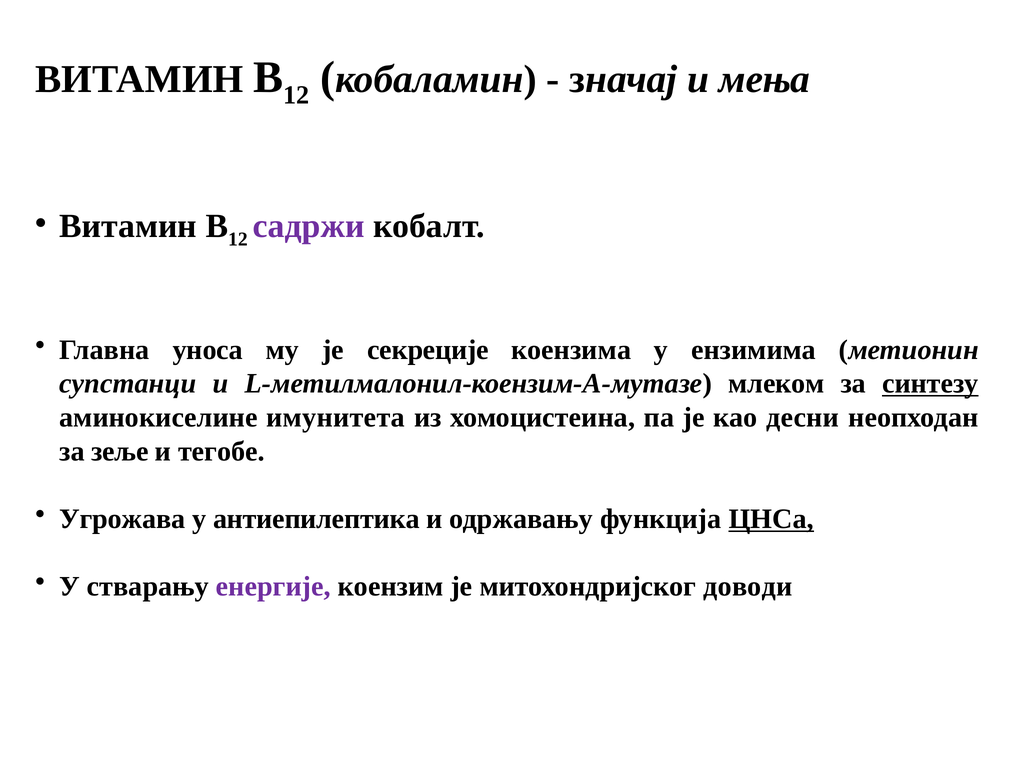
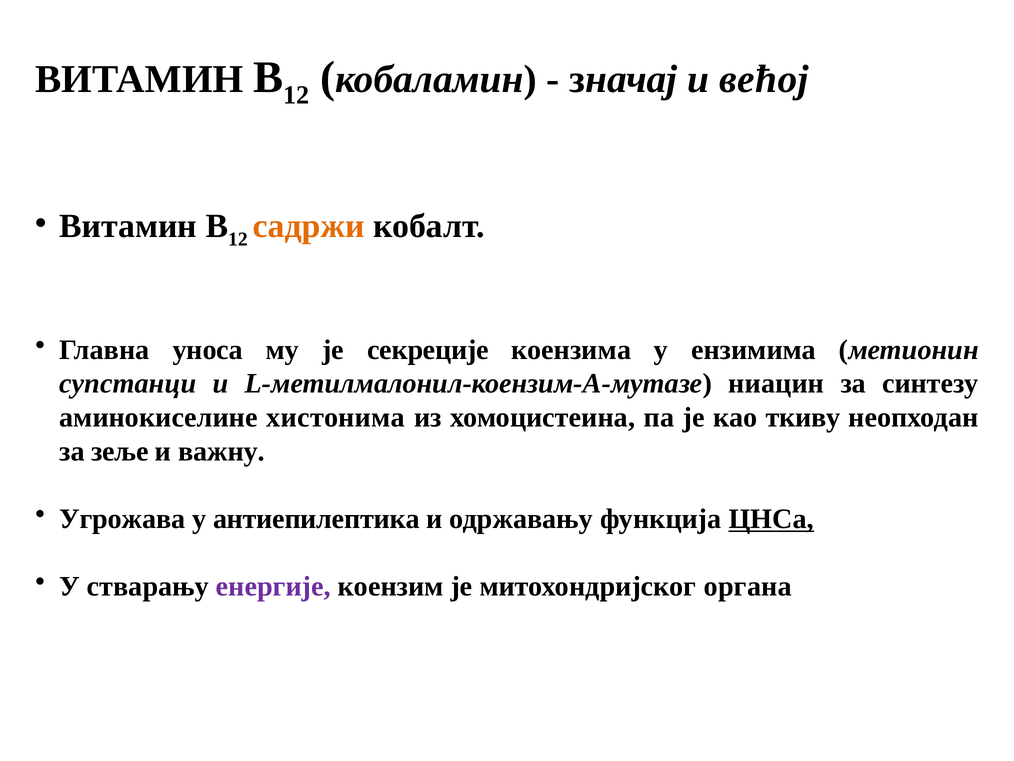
мења: мења -> већој
садржи colour: purple -> orange
млеком: млеком -> ниацин
синтезу underline: present -> none
имунитета: имунитета -> хистонима
десни: десни -> ткиву
тегобе: тегобе -> важну
доводи: доводи -> органа
